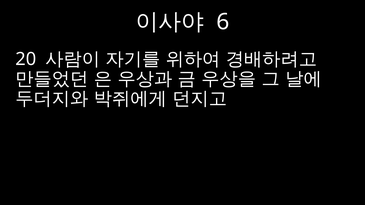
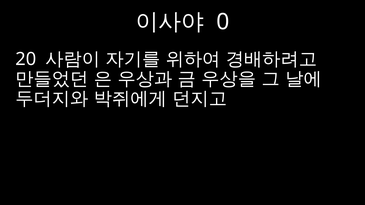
6: 6 -> 0
